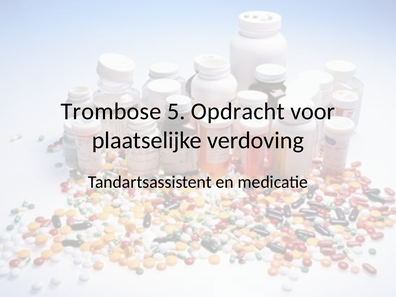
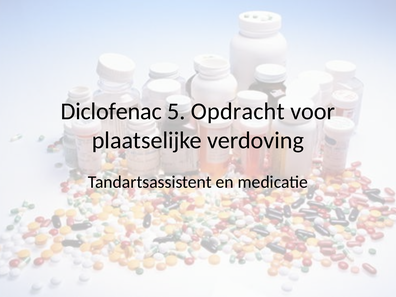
Trombose: Trombose -> Diclofenac
